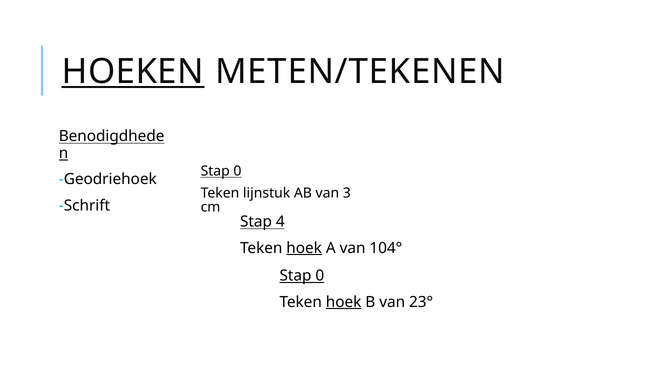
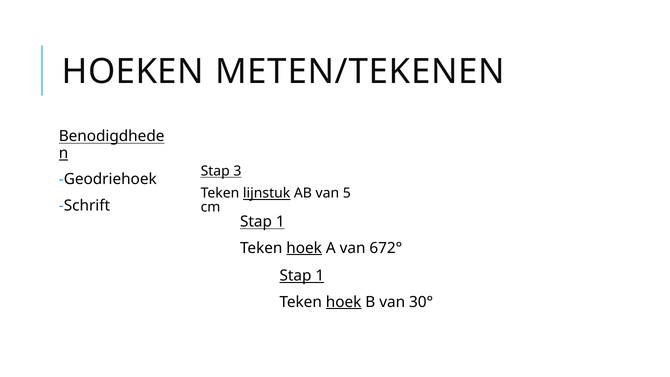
HOEKEN underline: present -> none
0 at (237, 171): 0 -> 3
lijnstuk underline: none -> present
3: 3 -> 5
4 at (280, 222): 4 -> 1
104°: 104° -> 672°
0 at (320, 276): 0 -> 1
23°: 23° -> 30°
